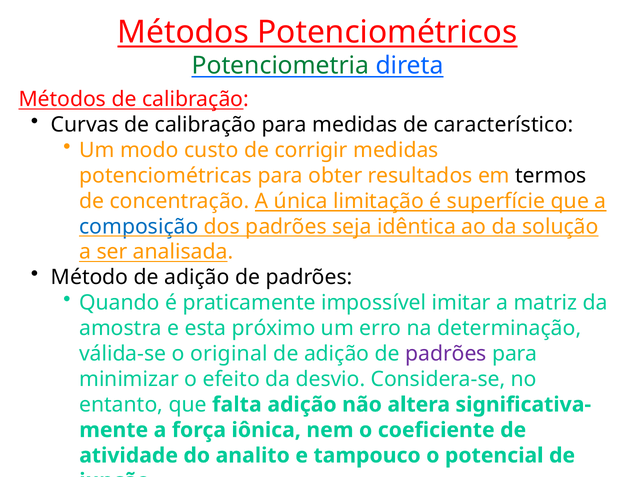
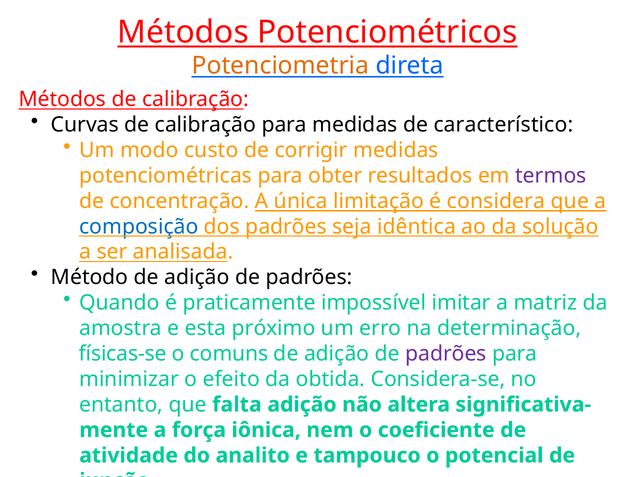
Potenciometria colour: green -> orange
termos colour: black -> purple
superfície: superfície -> considera
válida-se: válida-se -> físicas-se
original: original -> comuns
desvio: desvio -> obtida
